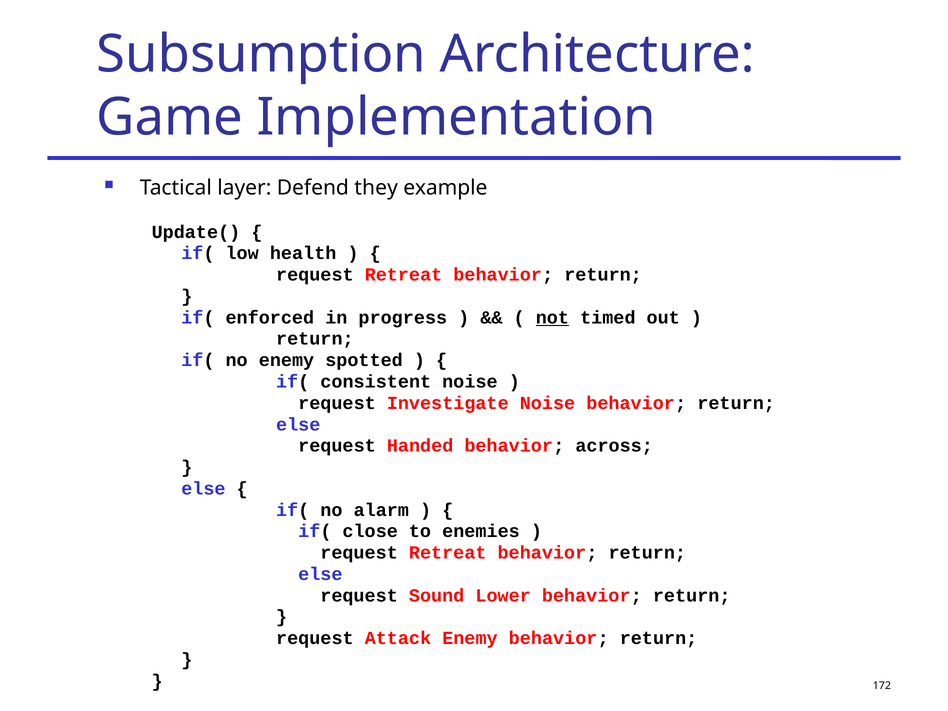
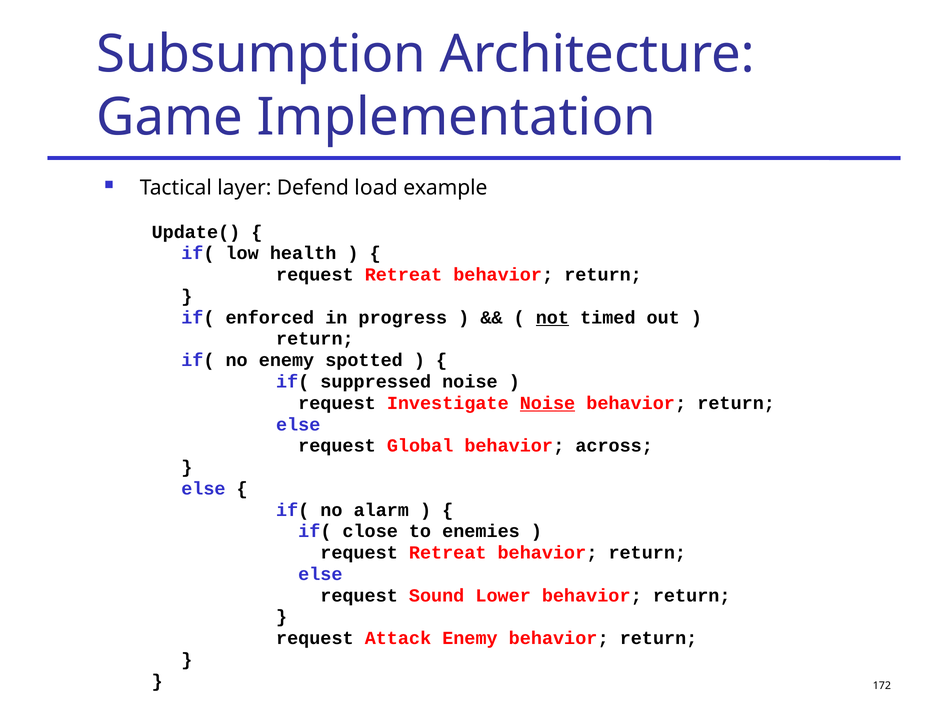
they: they -> load
consistent: consistent -> suppressed
Noise at (547, 403) underline: none -> present
Handed: Handed -> Global
